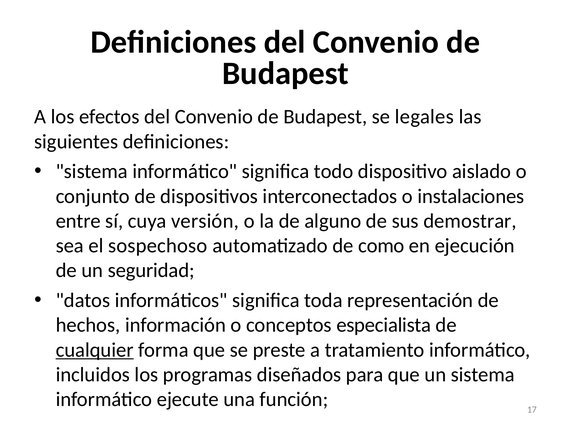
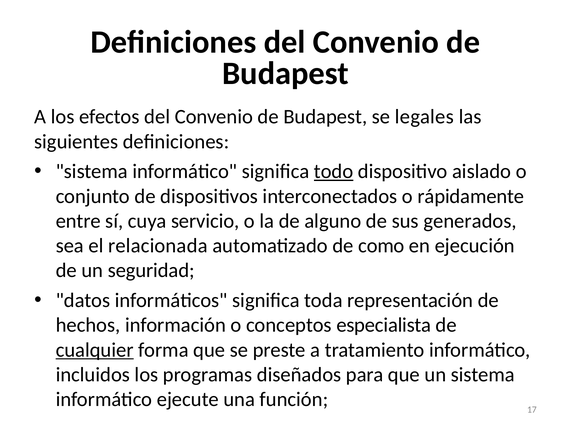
todo underline: none -> present
instalaciones: instalaciones -> rápidamente
versión: versión -> servicio
demostrar: demostrar -> generados
sospechoso: sospechoso -> relacionada
